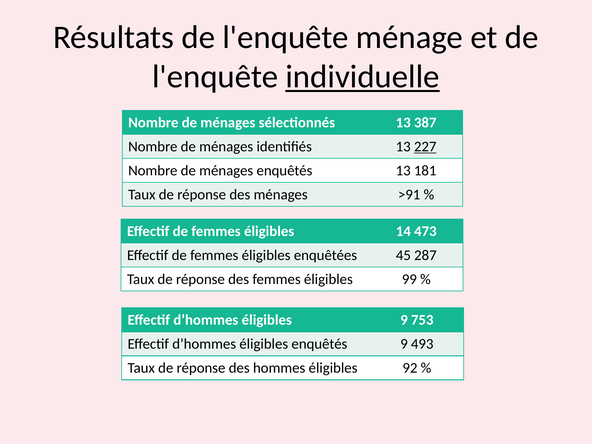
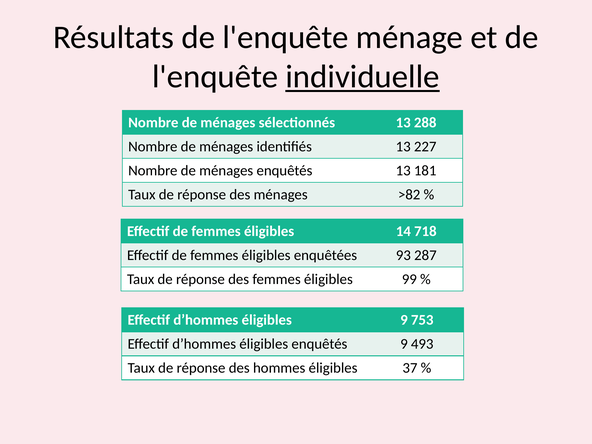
387: 387 -> 288
227 underline: present -> none
>91: >91 -> >82
473: 473 -> 718
45: 45 -> 93
92: 92 -> 37
